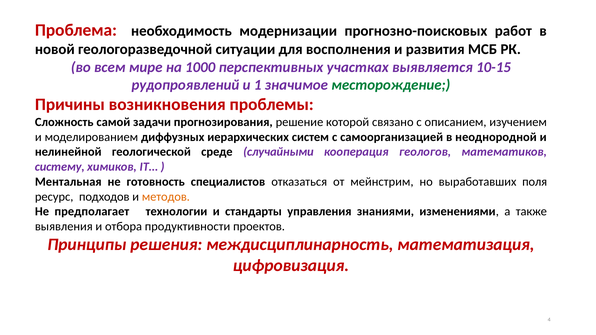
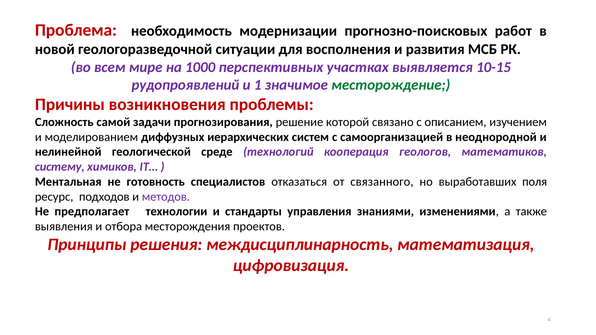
случайными: случайными -> технологий
мейнстрим: мейнстрим -> связанного
методов colour: orange -> purple
продуктивности: продуктивности -> месторождения
